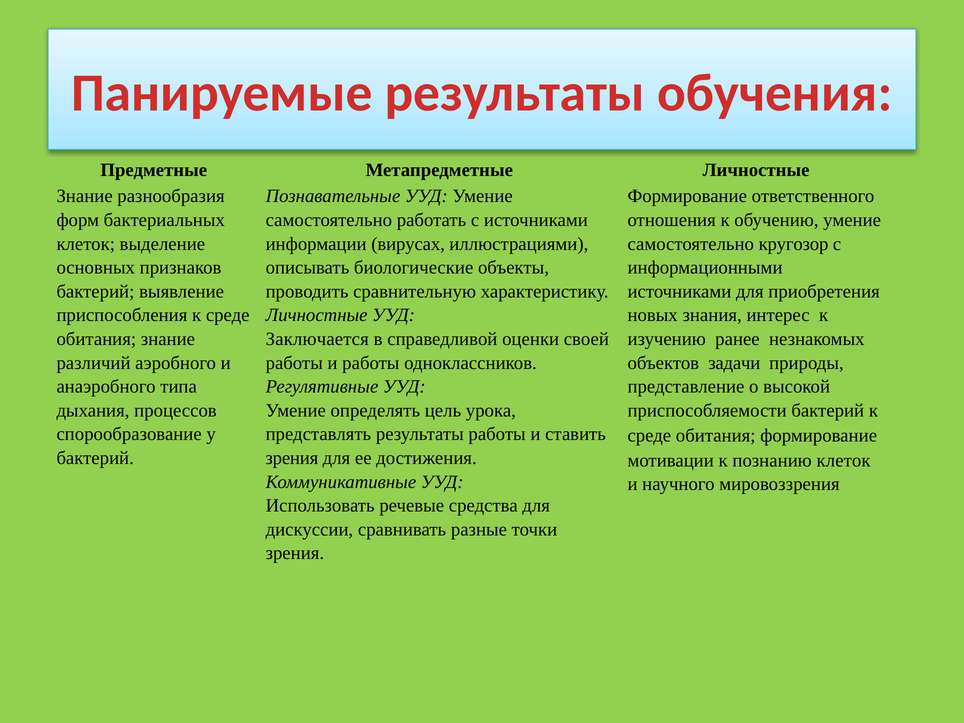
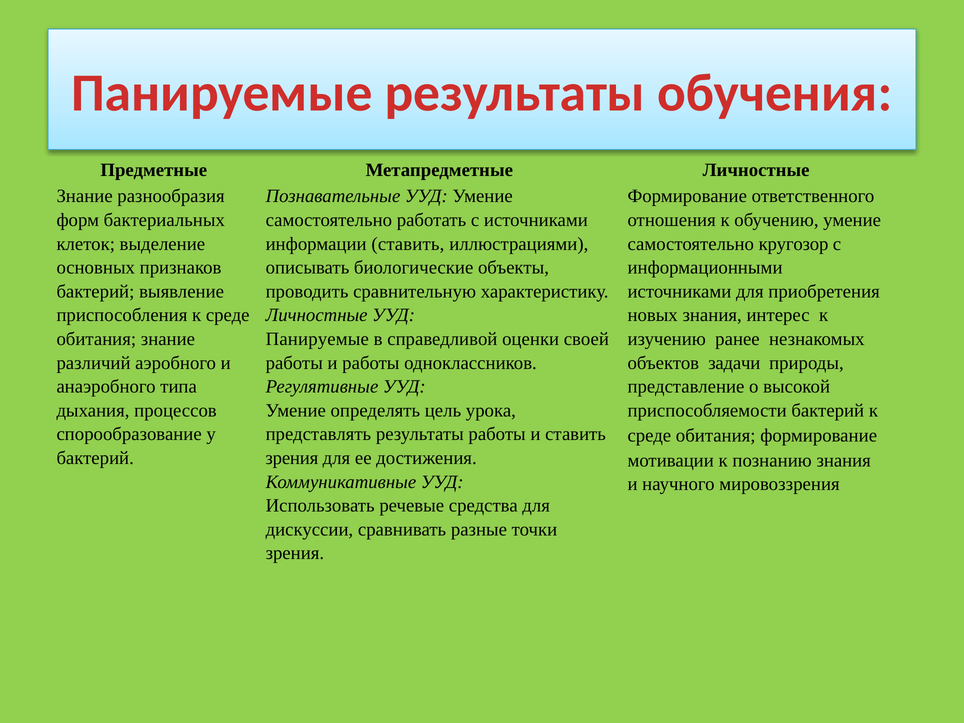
информации вирусах: вирусах -> ставить
Заключается at (317, 339): Заключается -> Панируемые
познанию клеток: клеток -> знания
